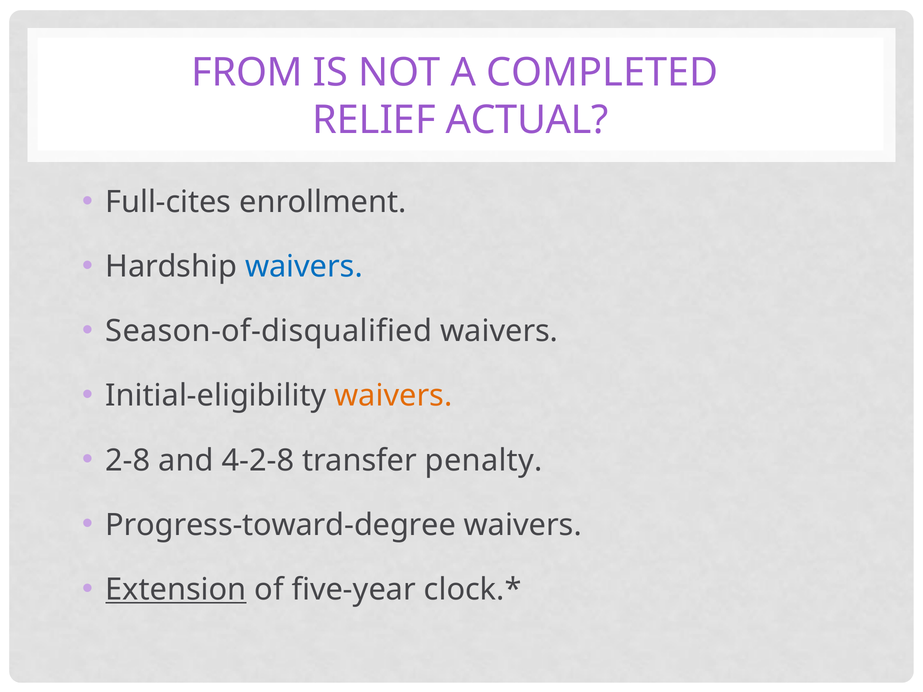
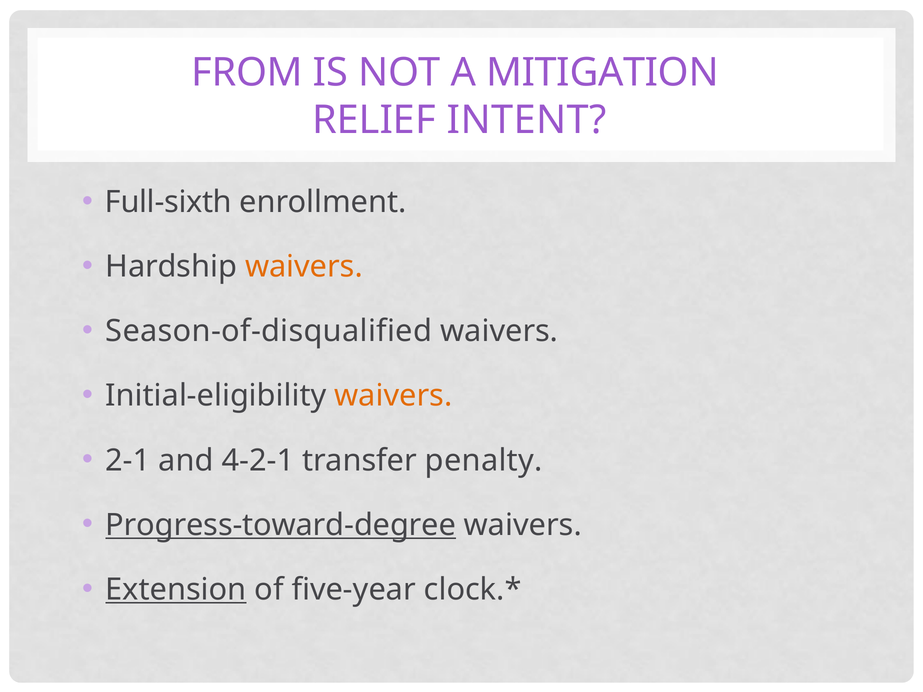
COMPLETED: COMPLETED -> MITIGATION
ACTUAL: ACTUAL -> INTENT
Full-cites: Full-cites -> Full-sixth
waivers at (304, 267) colour: blue -> orange
2-8: 2-8 -> 2-1
4-2-8: 4-2-8 -> 4-2-1
Progress-toward-degree underline: none -> present
